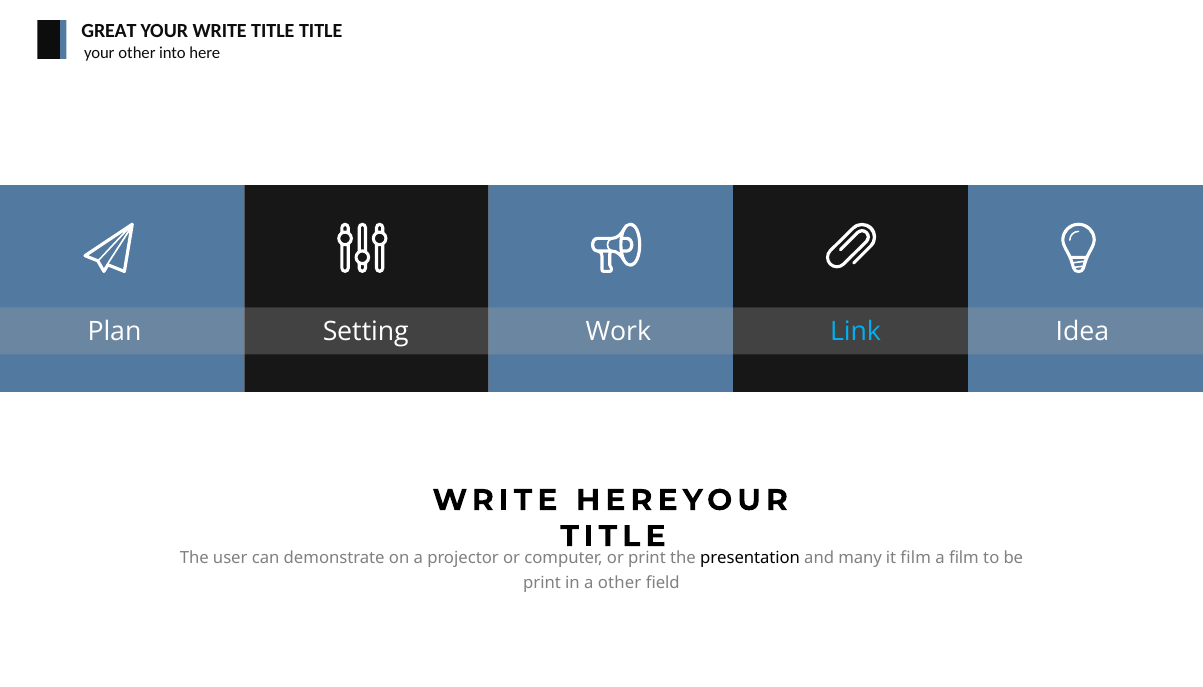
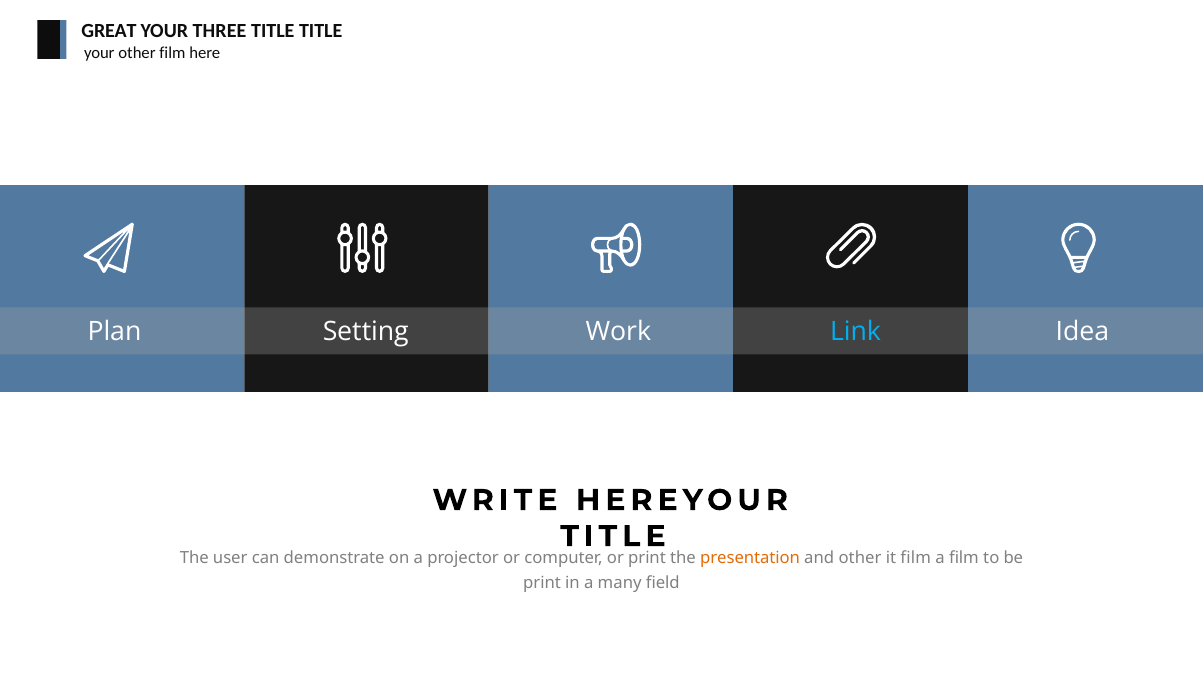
YOUR WRITE: WRITE -> THREE
other into: into -> film
presentation colour: black -> orange
and many: many -> other
a other: other -> many
